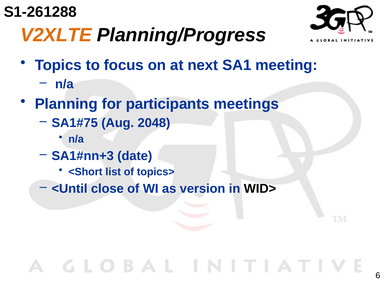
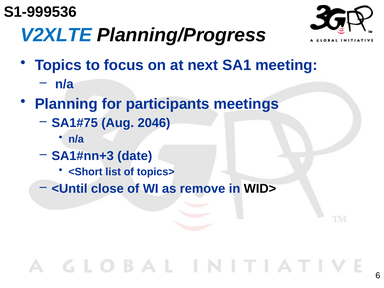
S1-261288: S1-261288 -> S1-999536
V2XLTE colour: orange -> blue
2048: 2048 -> 2046
version: version -> remove
